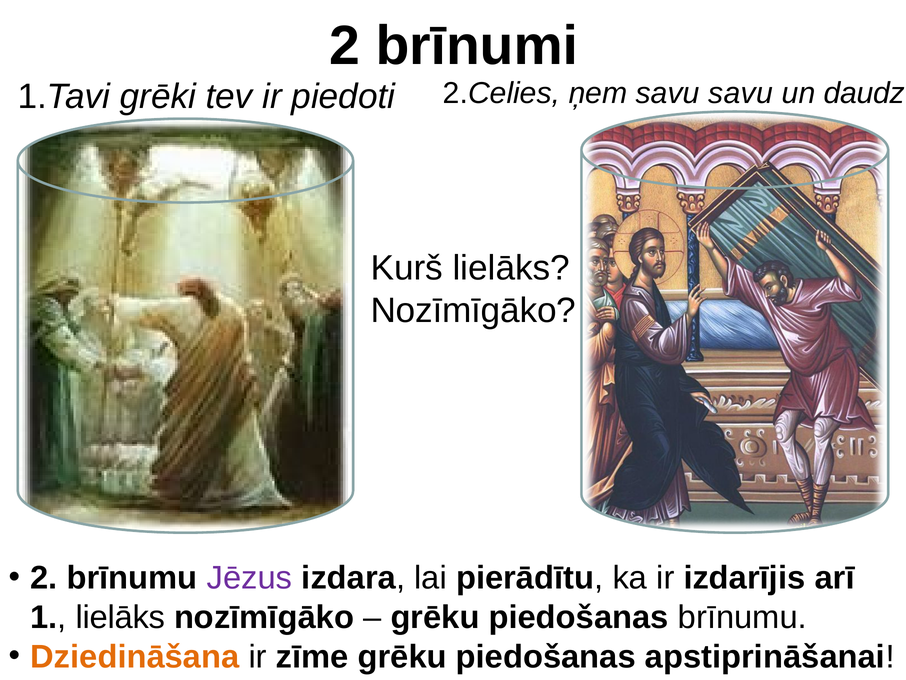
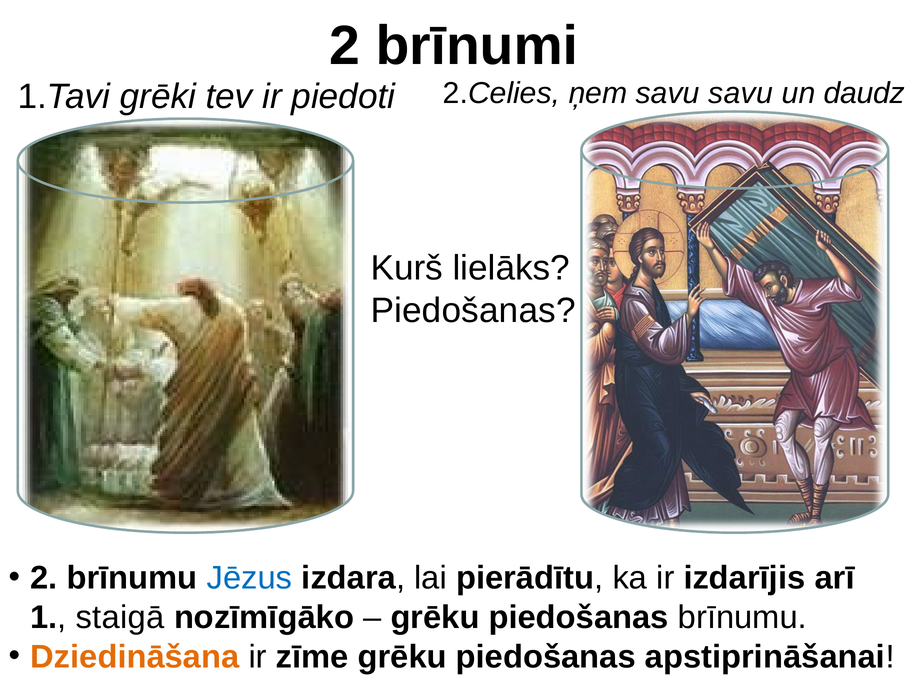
Nozīmīgāko at (473, 310): Nozīmīgāko -> Piedošanas
Jēzus colour: purple -> blue
1 lielāks: lielāks -> staigā
